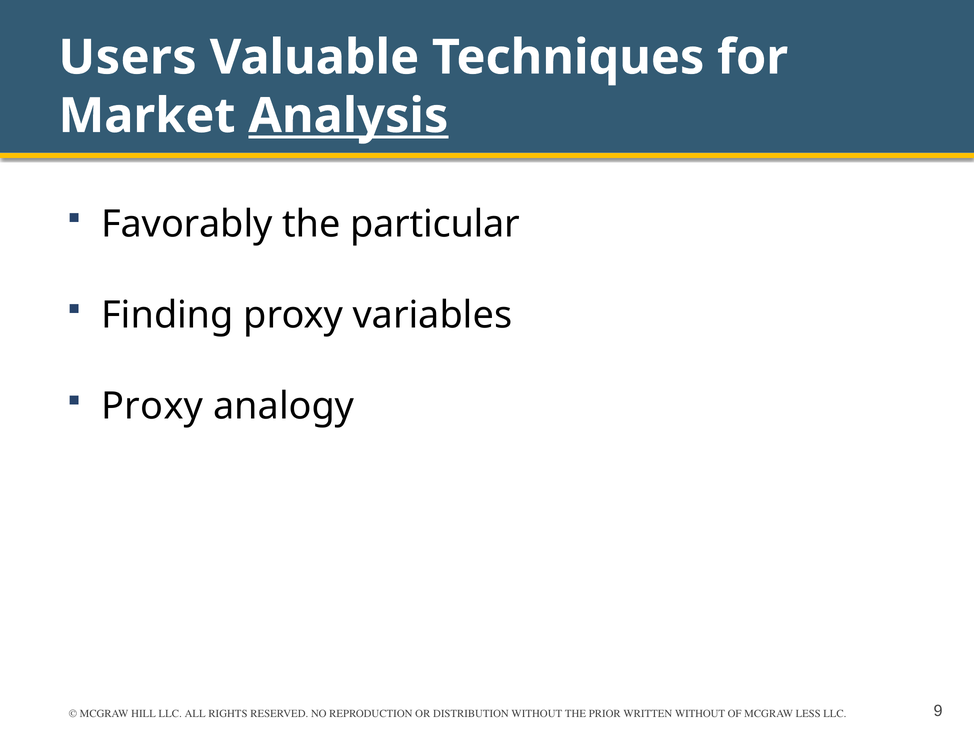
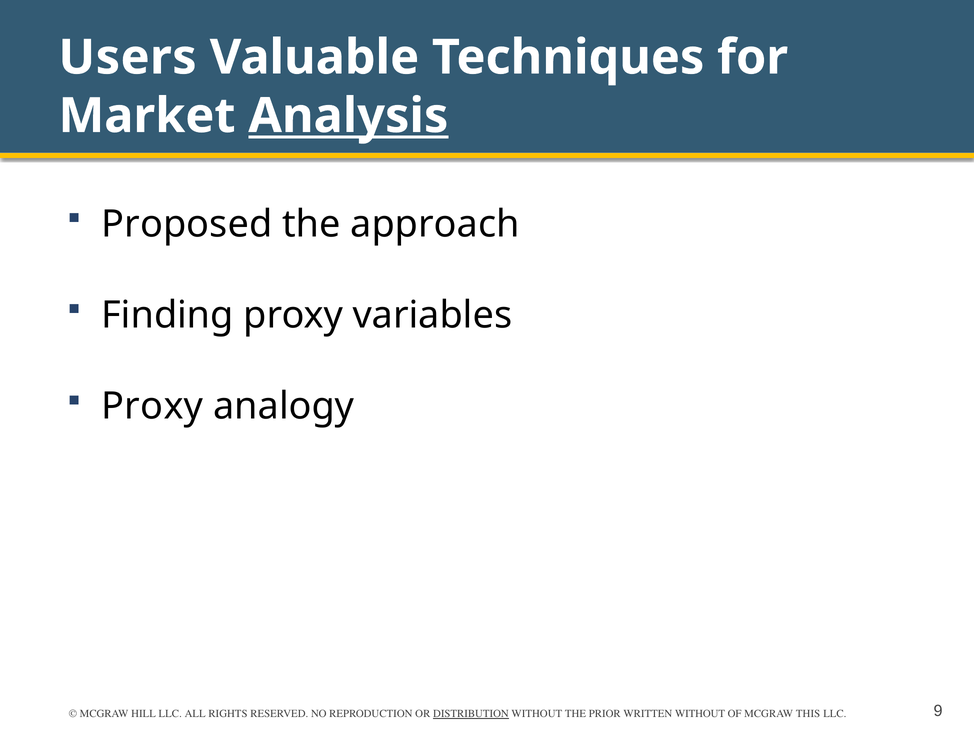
Favorably: Favorably -> Proposed
particular: particular -> approach
DISTRIBUTION underline: none -> present
LESS: LESS -> THIS
